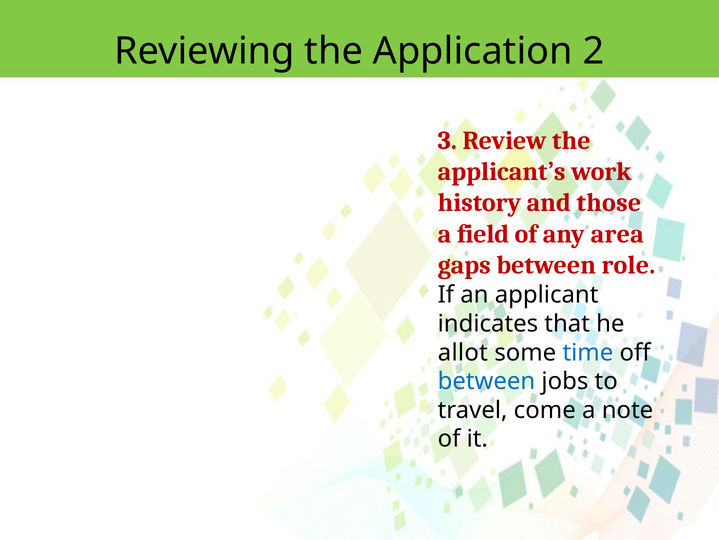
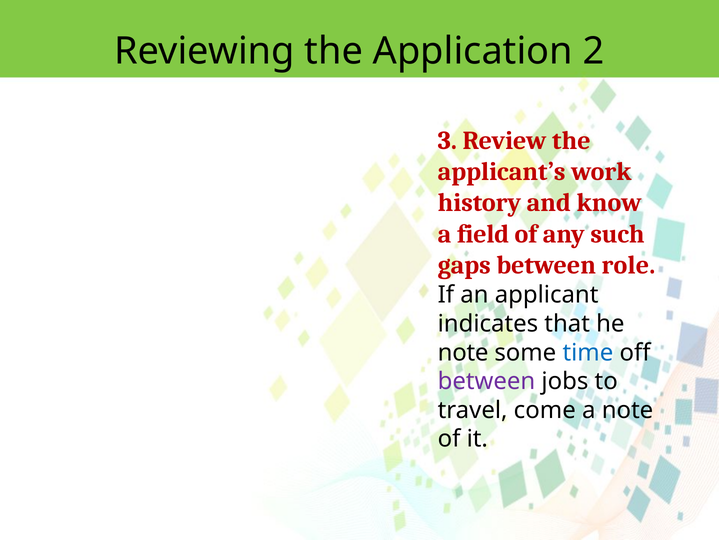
those: those -> know
area: area -> such
allot at (463, 352): allot -> note
between at (486, 381) colour: blue -> purple
